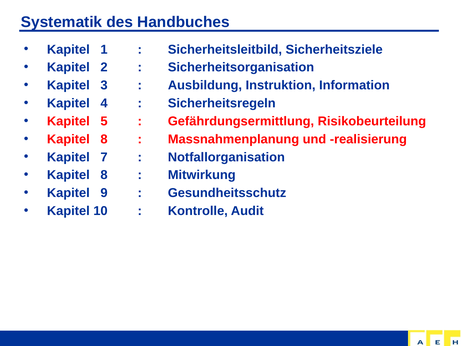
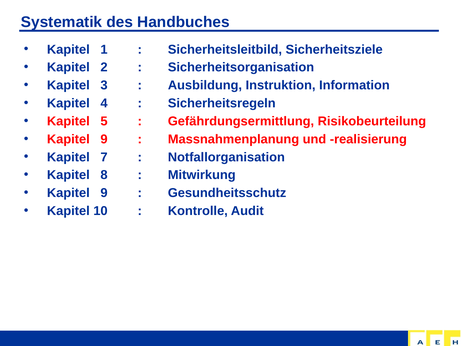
8 at (104, 139): 8 -> 9
